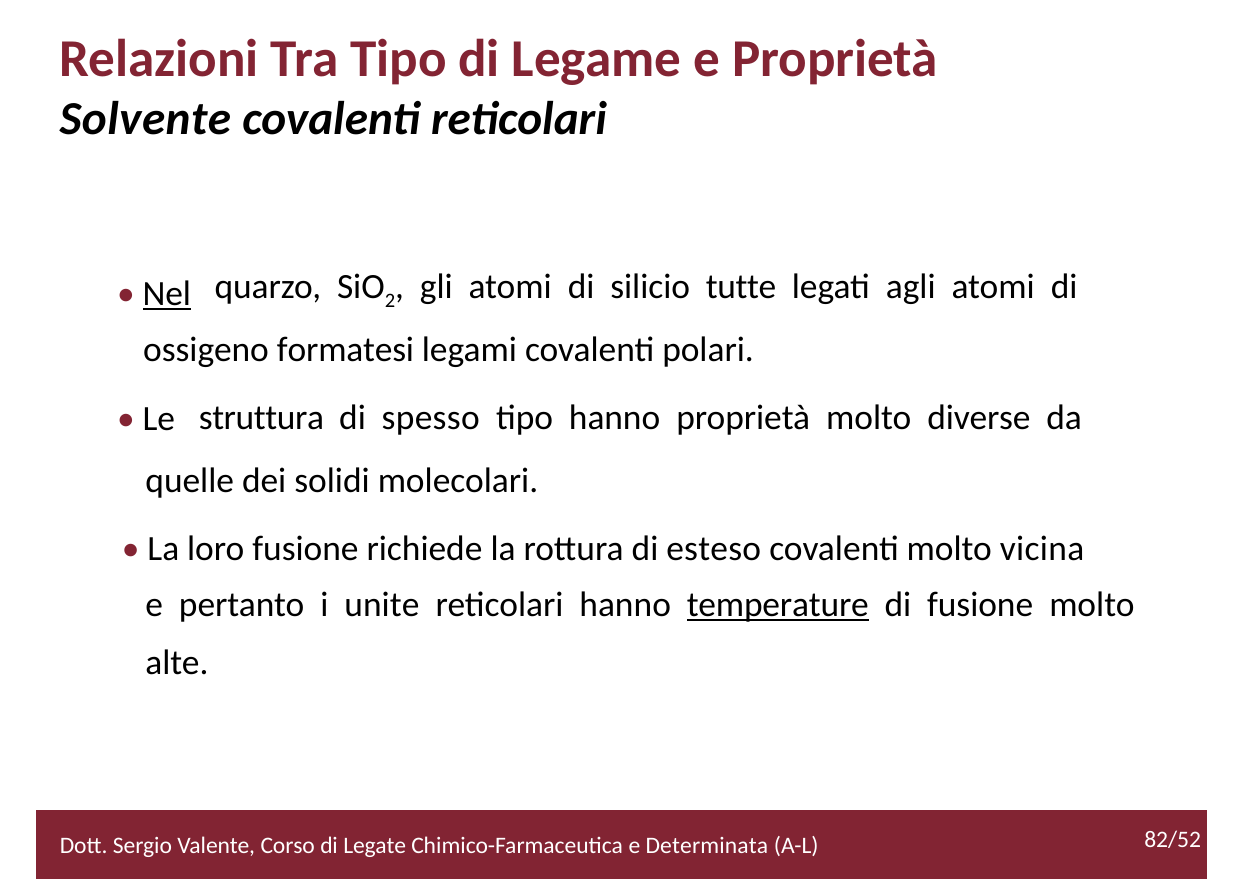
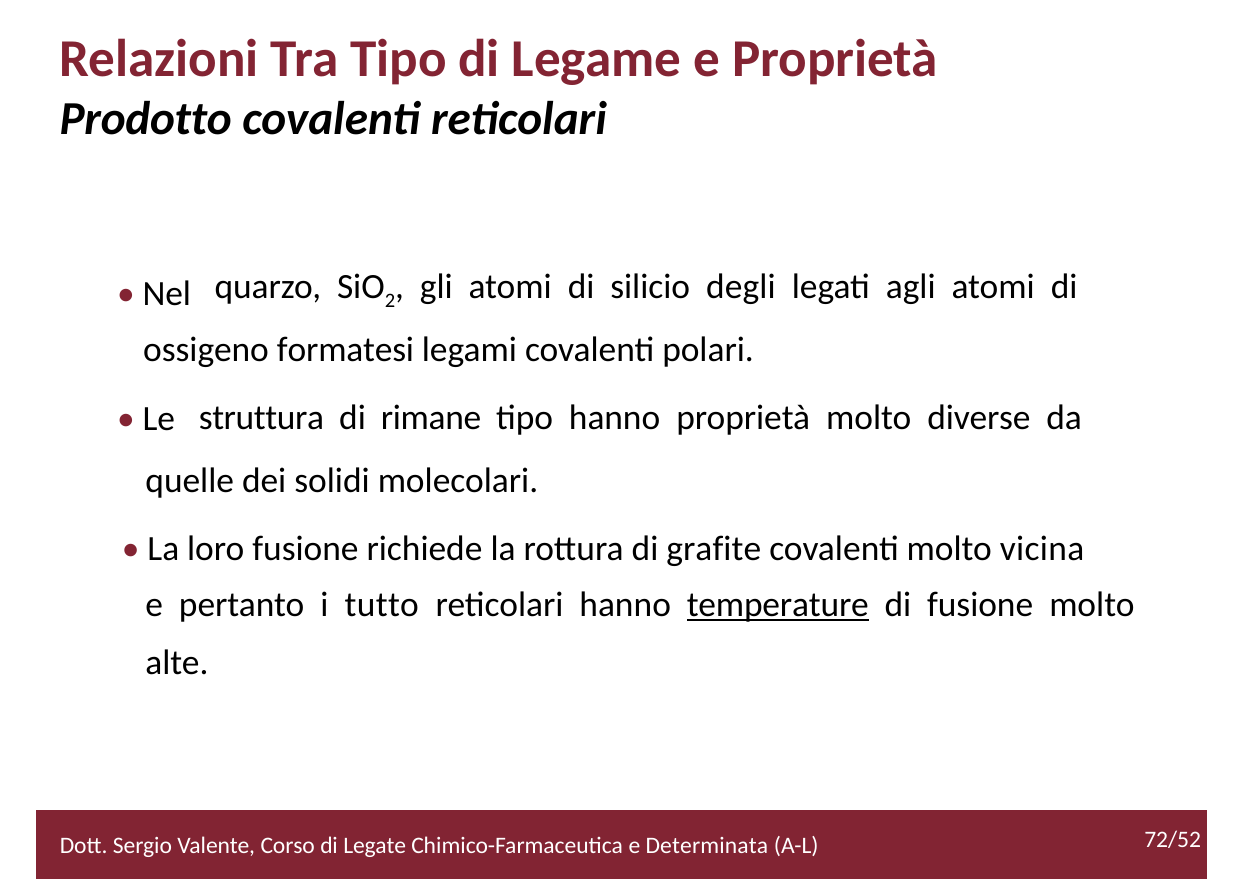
Solvente: Solvente -> Prodotto
Nel underline: present -> none
tutte: tutte -> degli
spesso: spesso -> rimane
esteso: esteso -> grafite
unite: unite -> tutto
82/52: 82/52 -> 72/52
